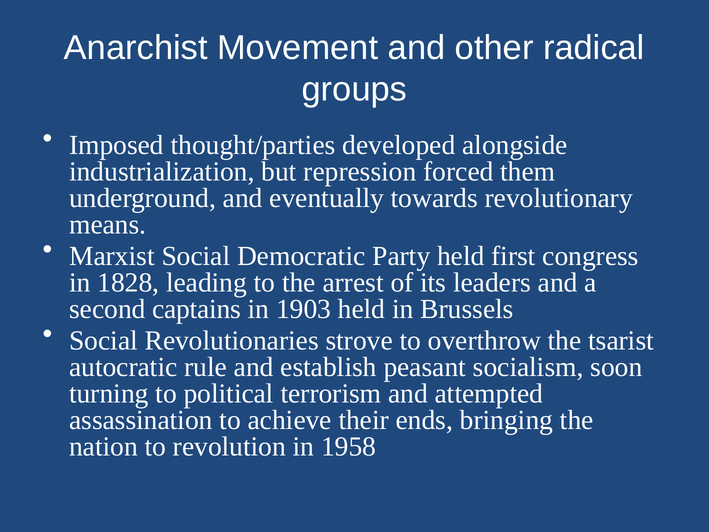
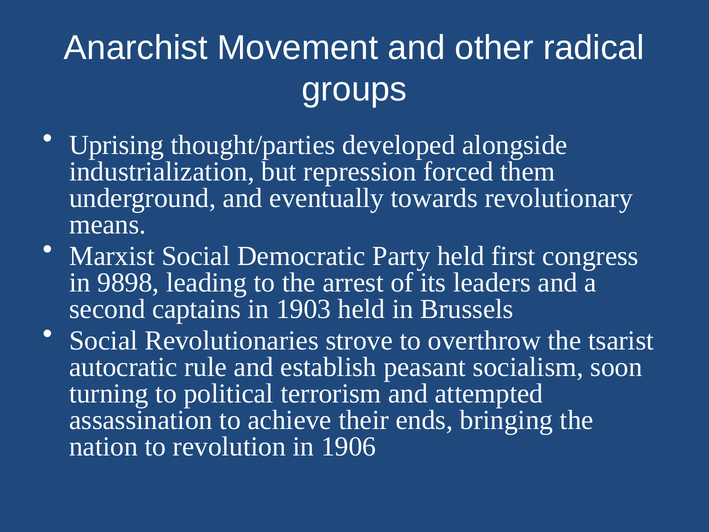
Imposed: Imposed -> Uprising
1828: 1828 -> 9898
1958: 1958 -> 1906
